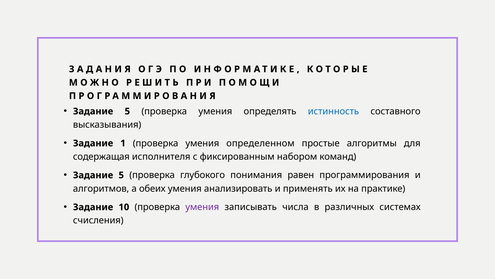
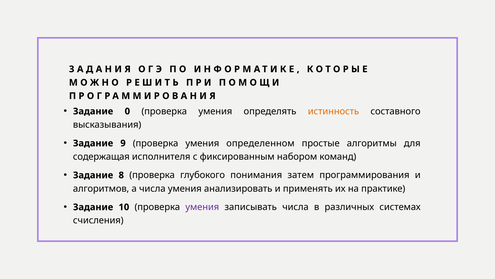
5 at (127, 111): 5 -> 0
истинность colour: blue -> orange
1: 1 -> 9
5 at (121, 175): 5 -> 8
равен: равен -> затем
а обеих: обеих -> числа
